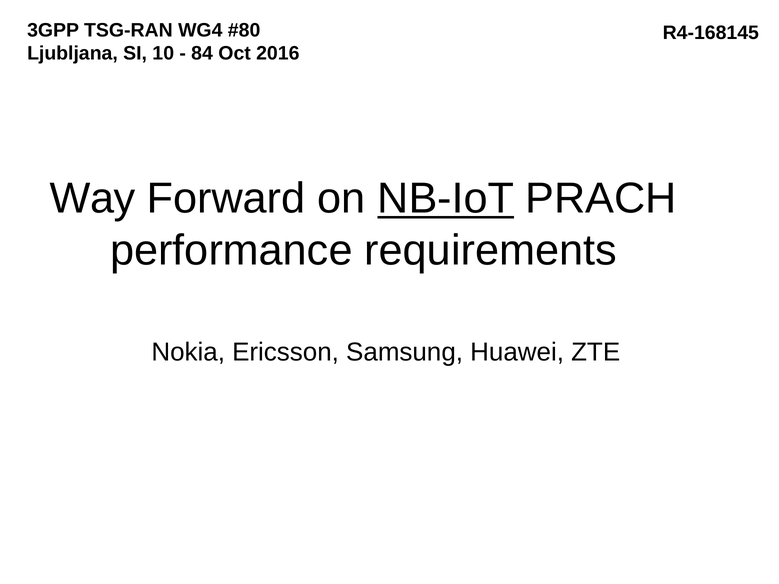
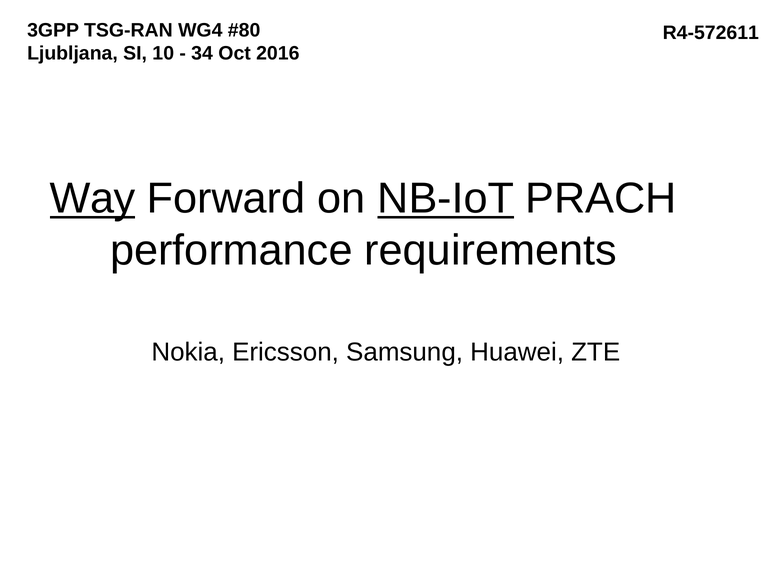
R4-168145: R4-168145 -> R4-572611
84: 84 -> 34
Way underline: none -> present
